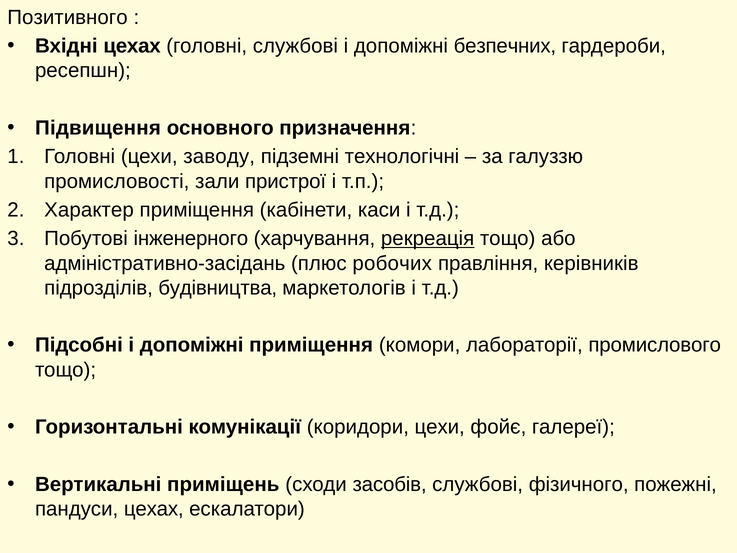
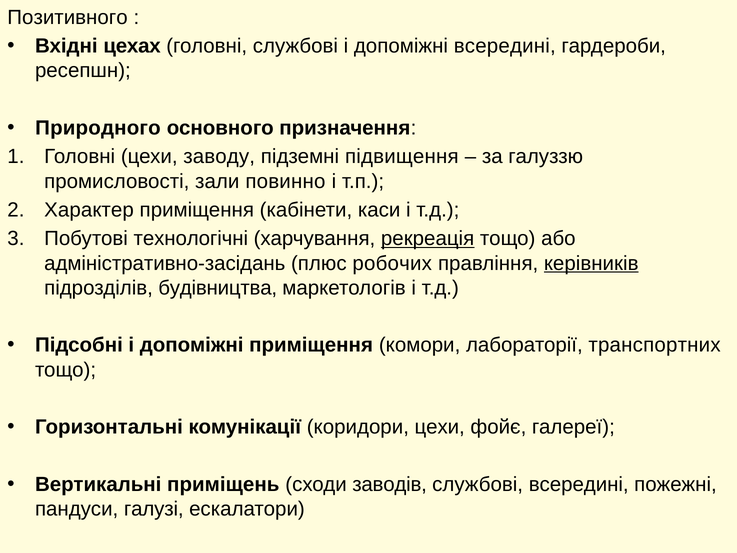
допоміжні безпечних: безпечних -> всередині
Підвищення: Підвищення -> Природного
технологічні: технологічні -> підвищення
пристрої: пристрої -> повинно
інженерного: інженерного -> технологічні
керівників underline: none -> present
промислового: промислового -> транспортних
засобів: засобів -> заводів
службові фізичного: фізичного -> всередині
пандуси цехах: цехах -> галузі
